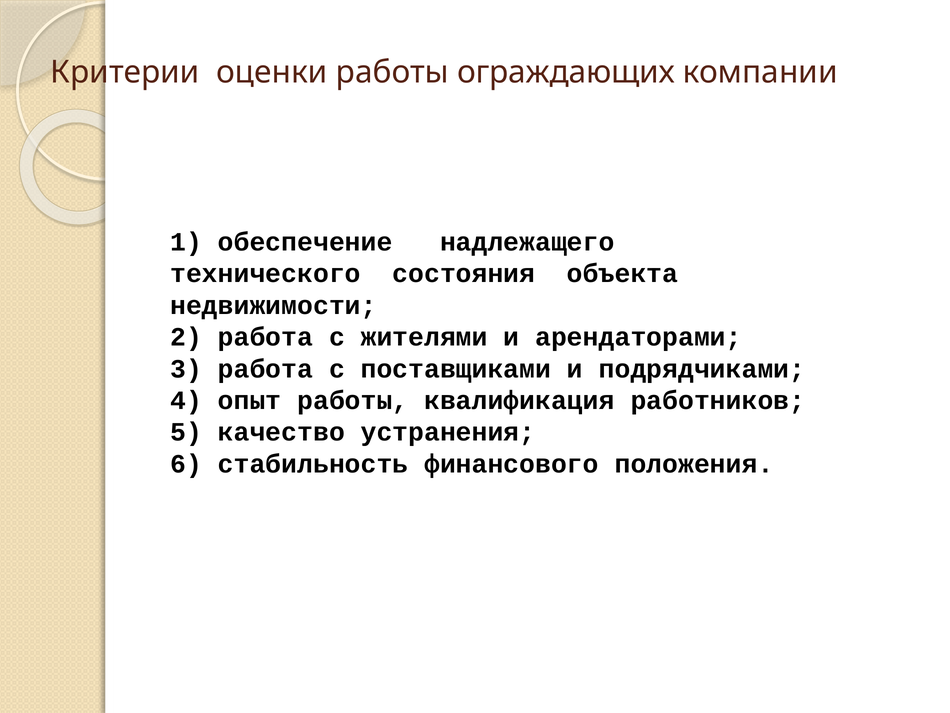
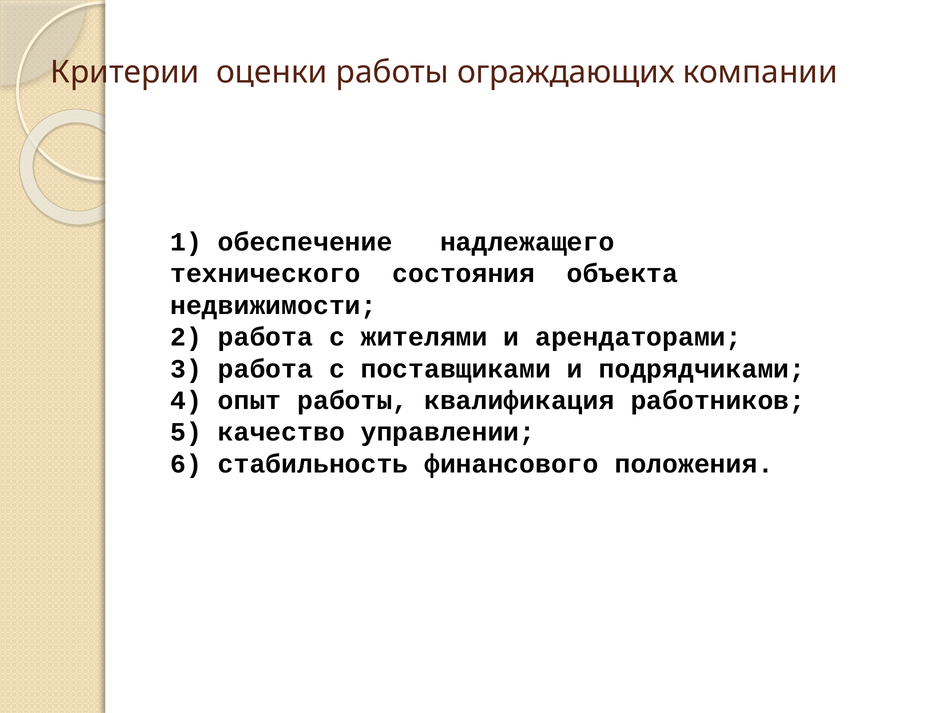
устранения: устранения -> управлении
